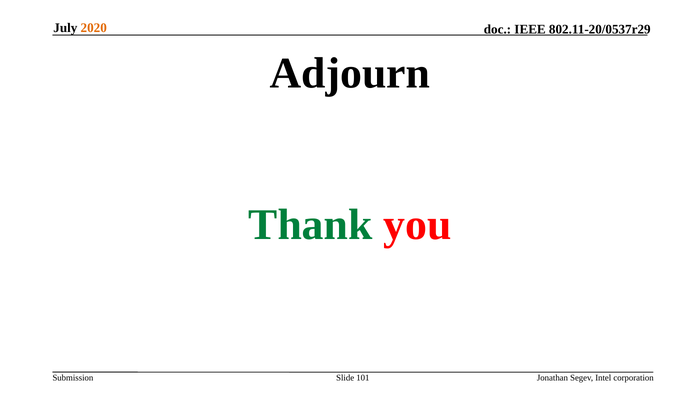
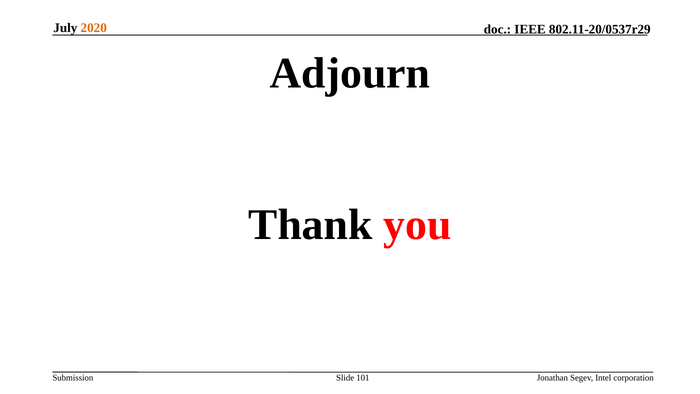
Thank colour: green -> black
